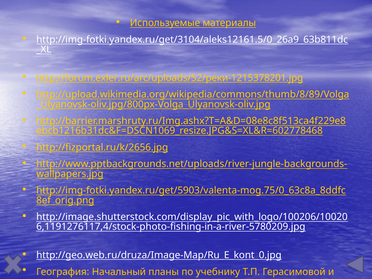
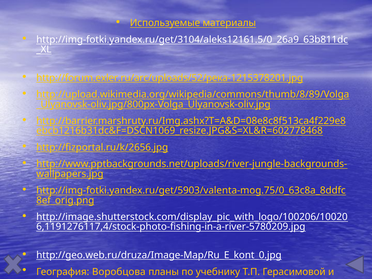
http://forum.exler.ru/arc/uploads/52/реки-1215378201.jpg: http://forum.exler.ru/arc/uploads/52/реки-1215378201.jpg -> http://forum.exler.ru/arc/uploads/52/река-1215378201.jpg
География Начальный: Начальный -> Воробцова
